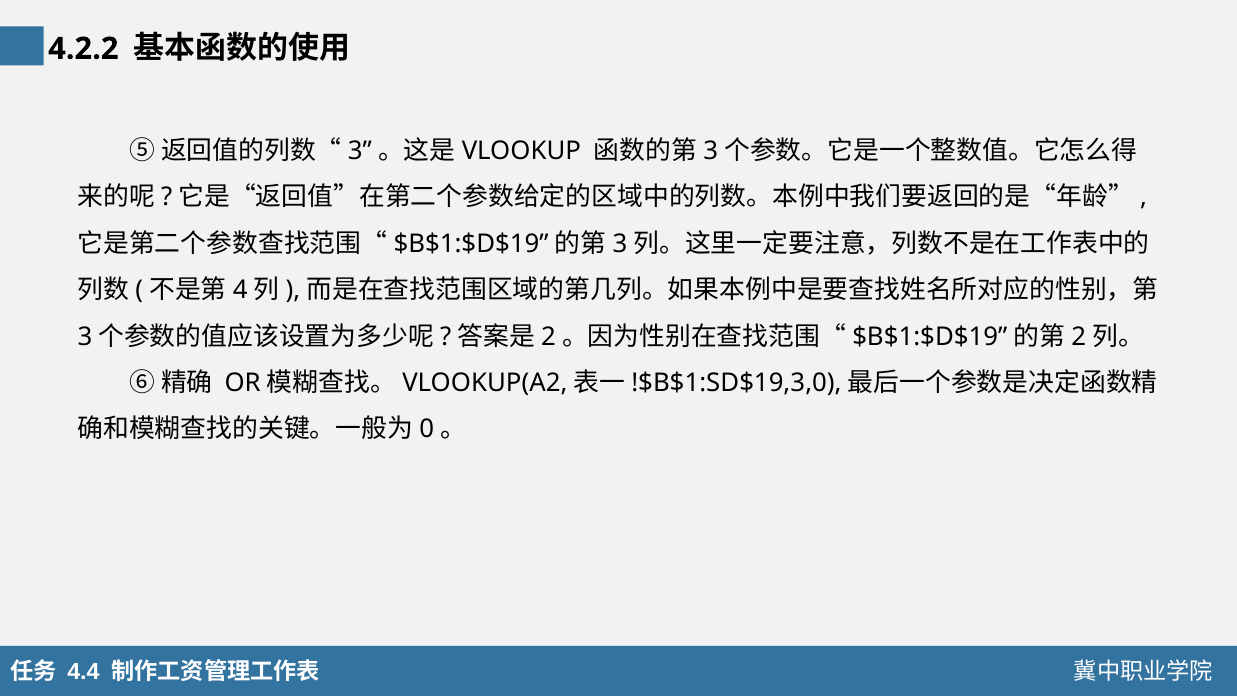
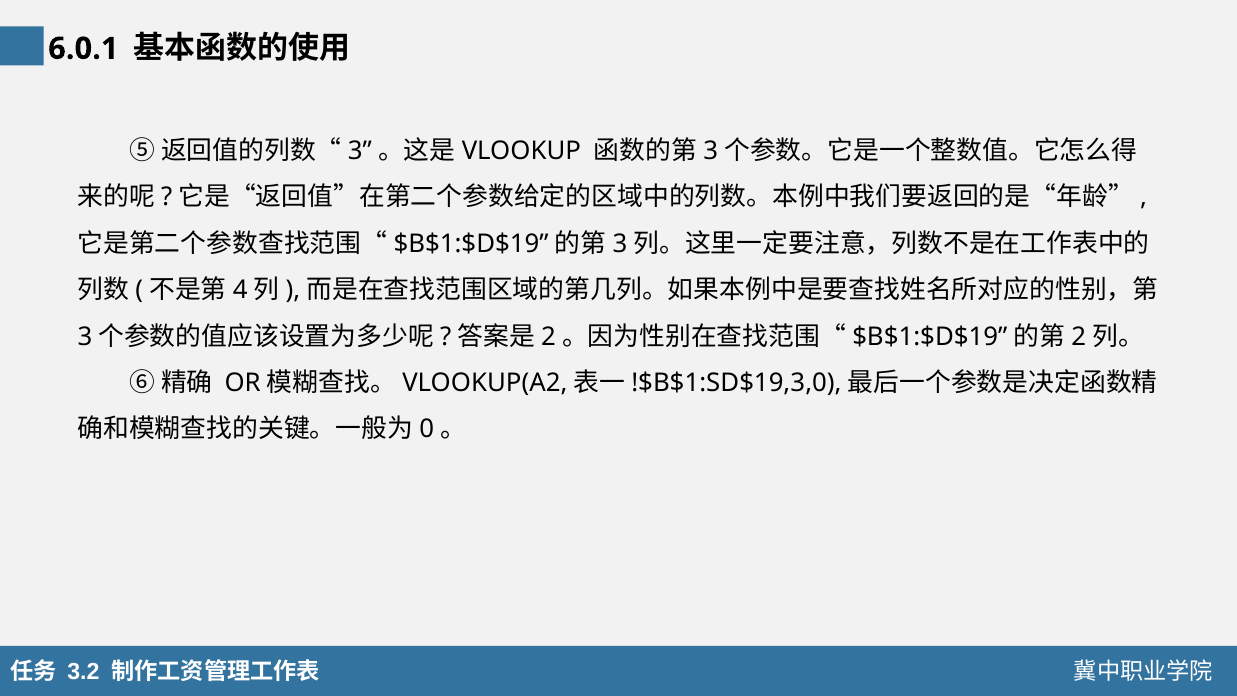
4.2.2: 4.2.2 -> 6.0.1
4.4: 4.4 -> 3.2
